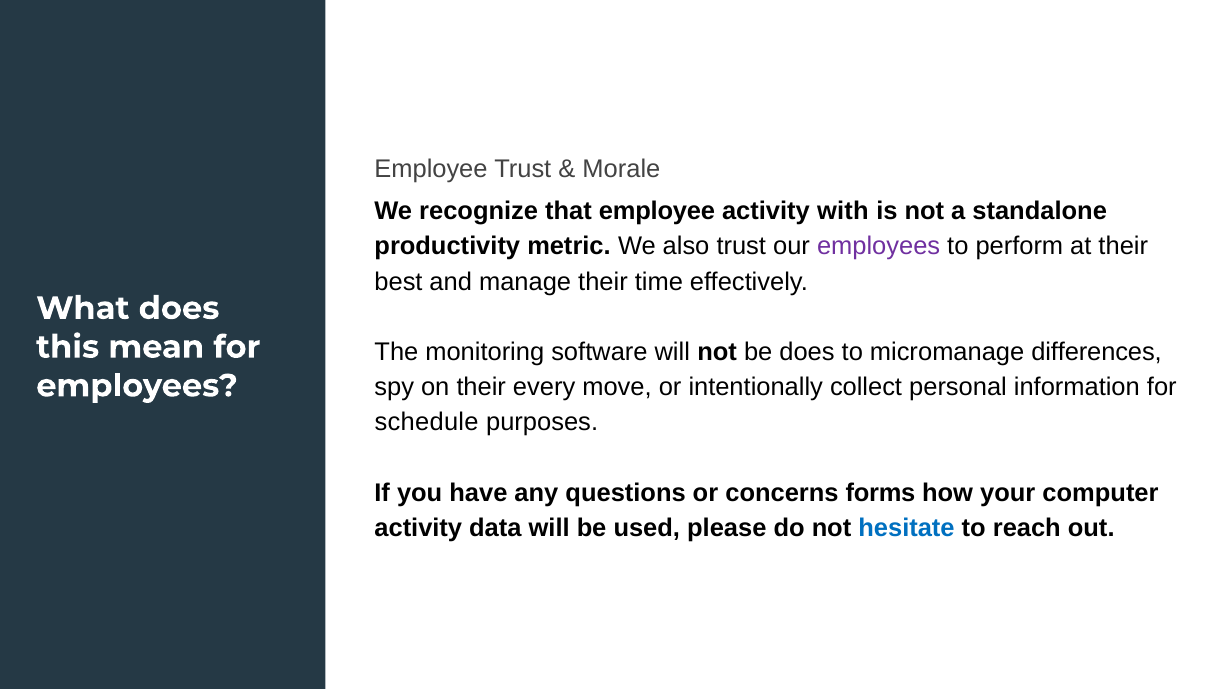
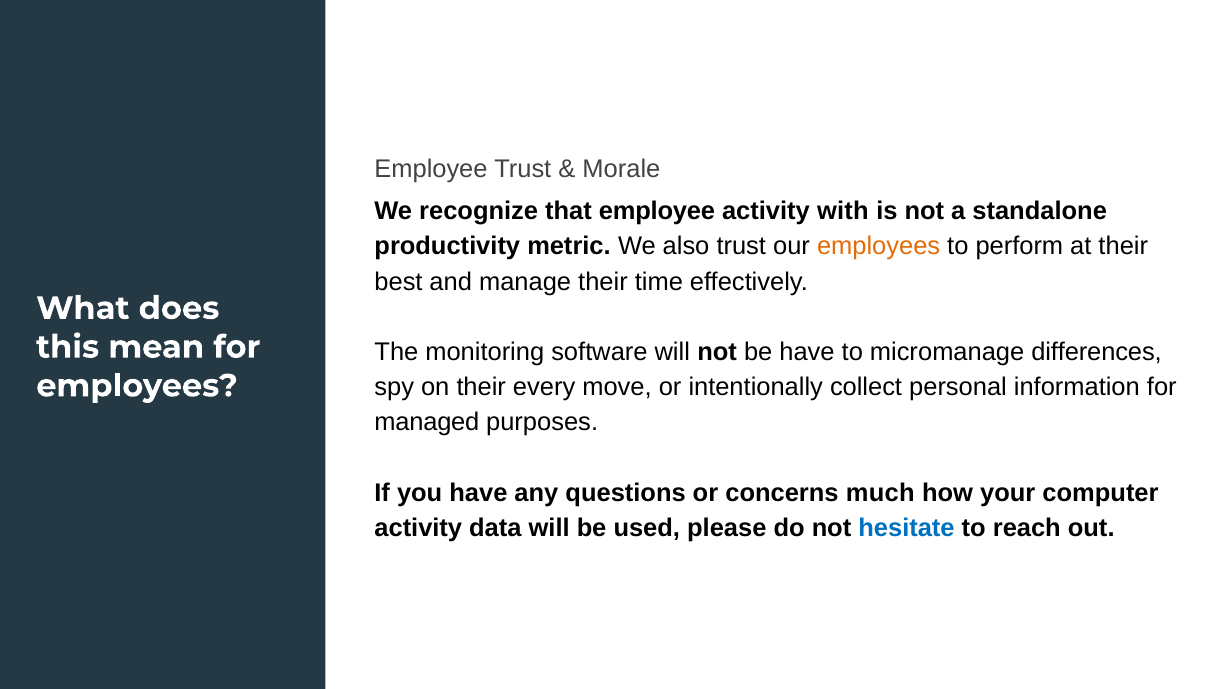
employees at (879, 246) colour: purple -> orange
be does: does -> have
schedule: schedule -> managed
forms: forms -> much
